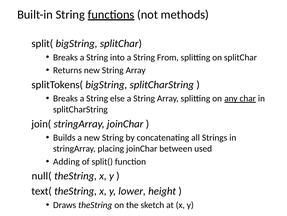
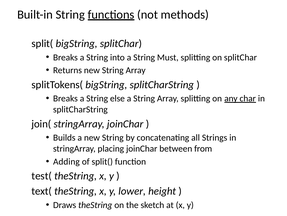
From: From -> Must
used: used -> from
null(: null( -> test(
